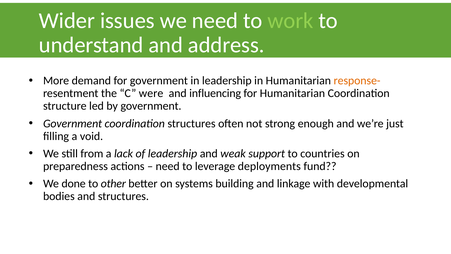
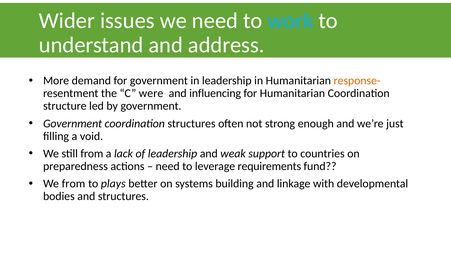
work colour: light green -> light blue
deployments: deployments -> requirements
We done: done -> from
other: other -> plays
